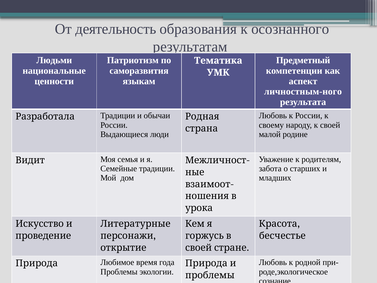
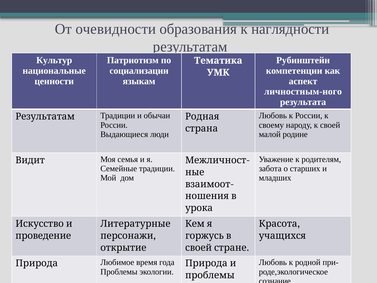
деятельность: деятельность -> очевидности
осознанного: осознанного -> наглядности
Людьми: Людьми -> Культур
Предметный: Предметный -> Рубинштейн
саморазвития: саморазвития -> социализации
Разработала at (45, 116): Разработала -> Результатам
бесчестье: бесчестье -> учащихся
